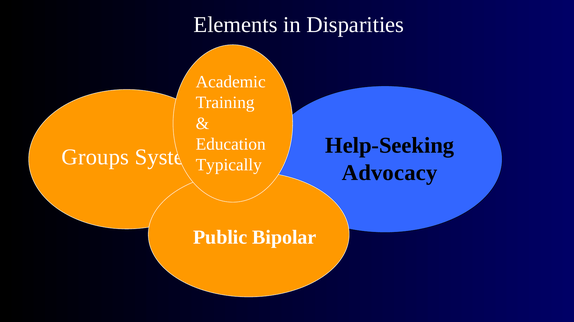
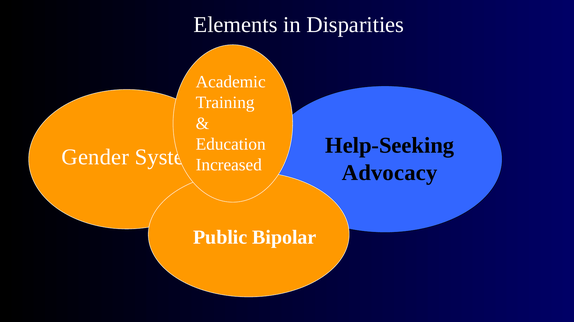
Groups: Groups -> Gender
Typically: Typically -> Increased
